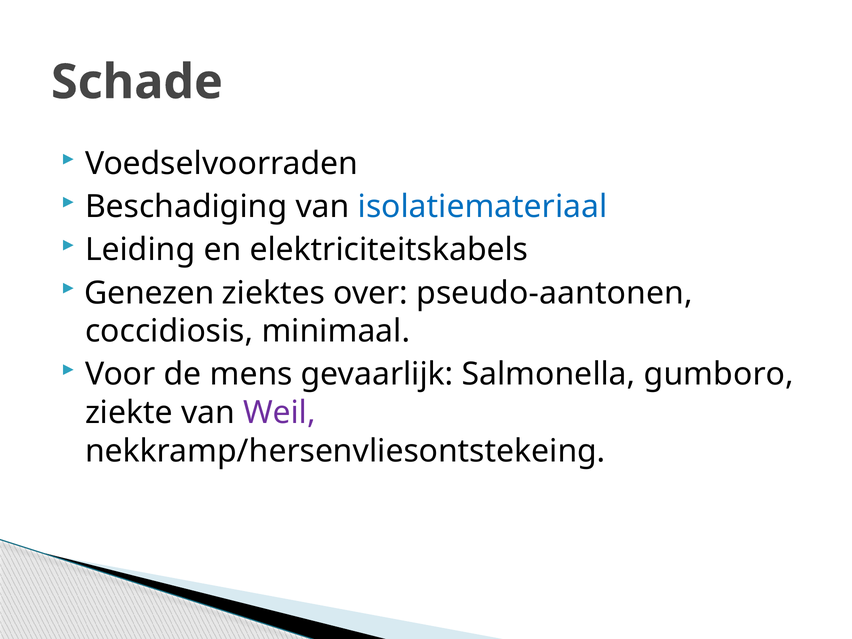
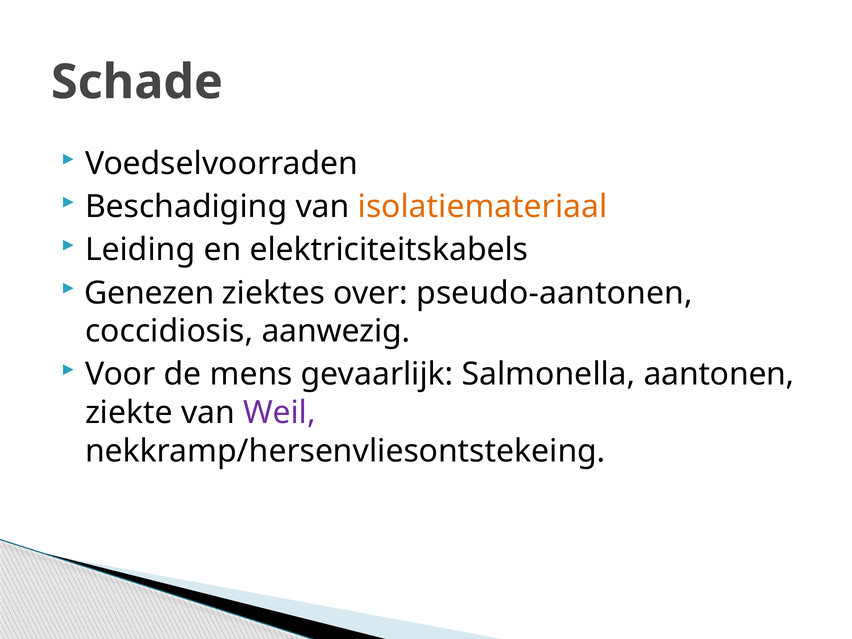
isolatiemateriaal colour: blue -> orange
minimaal: minimaal -> aanwezig
gumboro: gumboro -> aantonen
